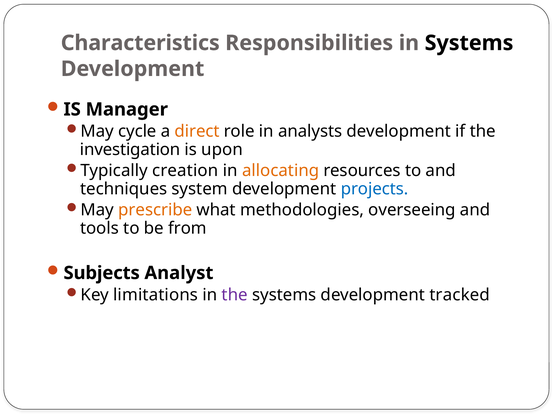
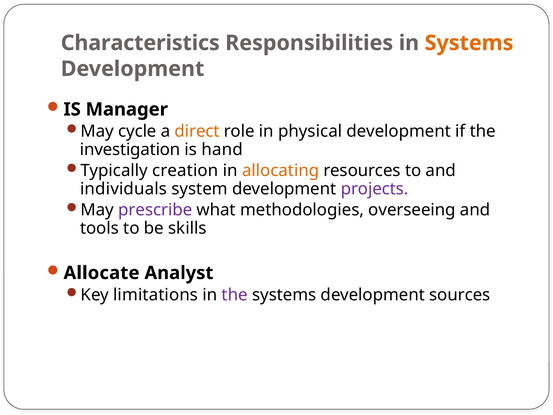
Systems at (469, 43) colour: black -> orange
analysts: analysts -> physical
upon: upon -> hand
techniques: techniques -> individuals
projects colour: blue -> purple
prescribe colour: orange -> purple
from: from -> skills
Subjects: Subjects -> Allocate
tracked: tracked -> sources
